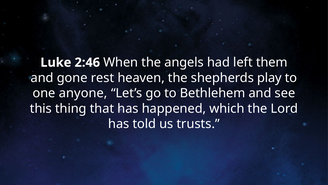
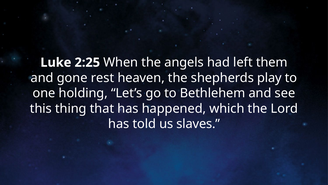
2:46: 2:46 -> 2:25
anyone: anyone -> holding
trusts: trusts -> slaves
